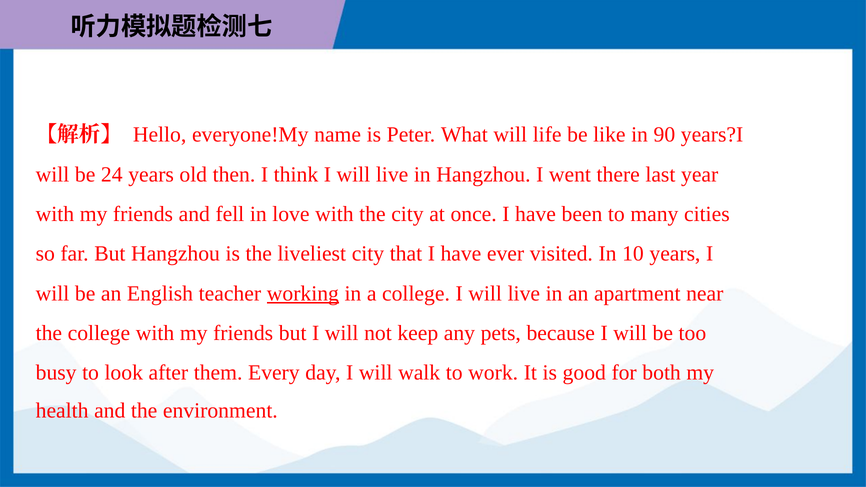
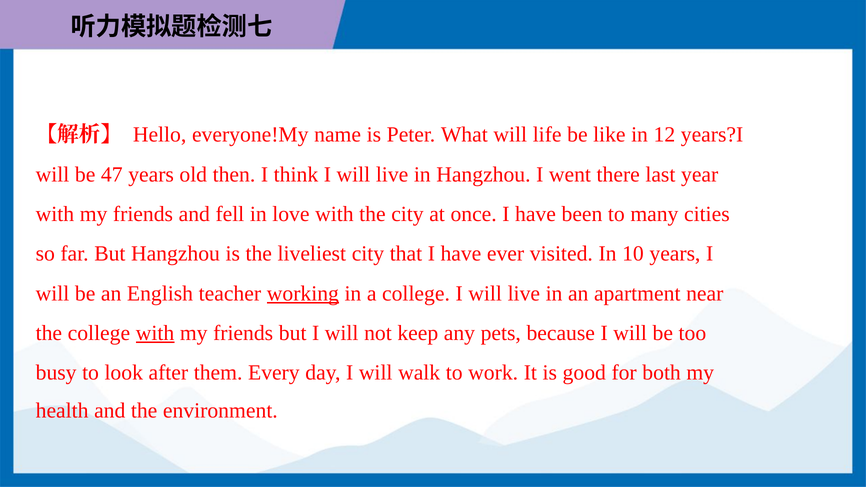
90: 90 -> 12
24: 24 -> 47
with at (155, 333) underline: none -> present
